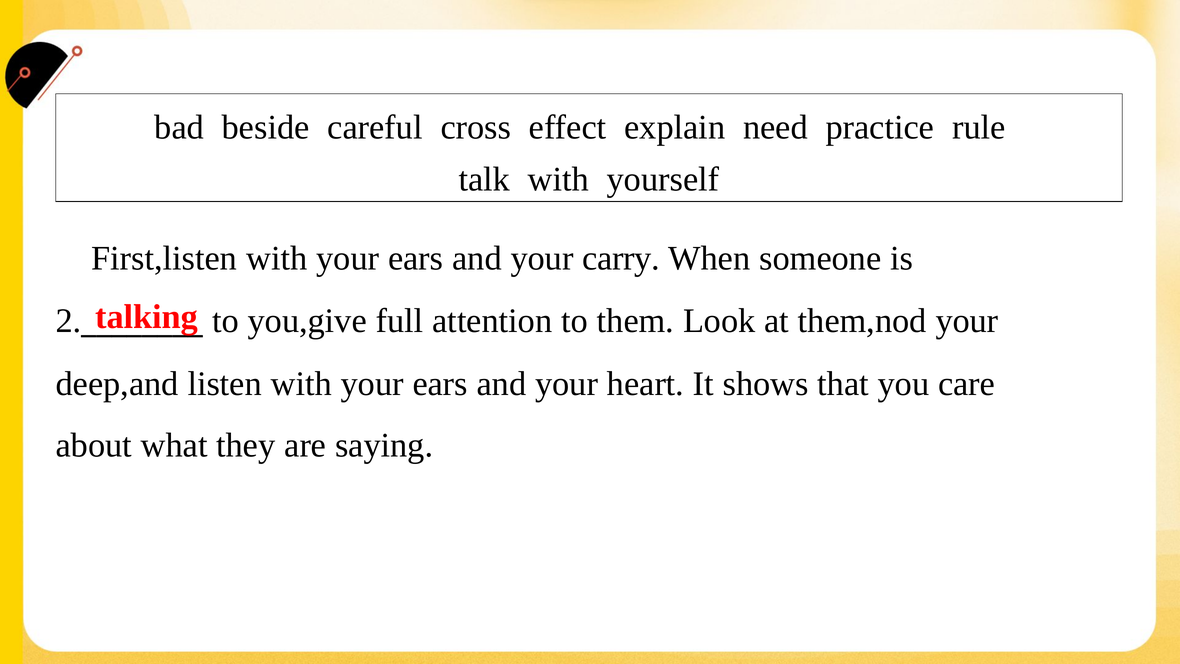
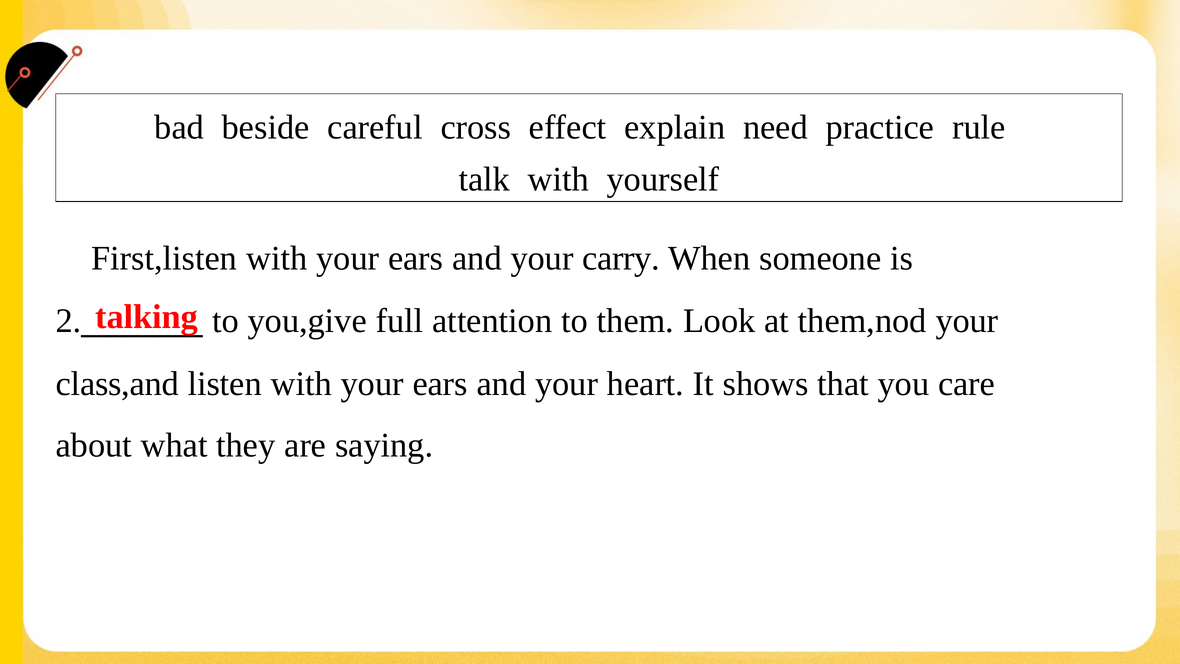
deep,and: deep,and -> class,and
